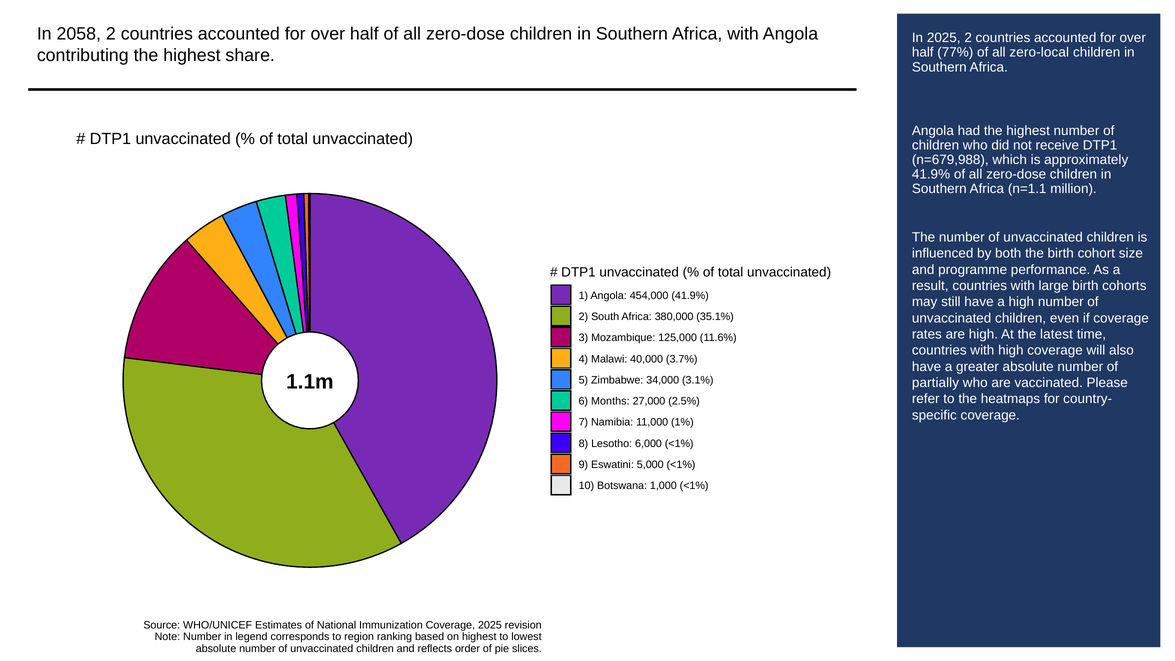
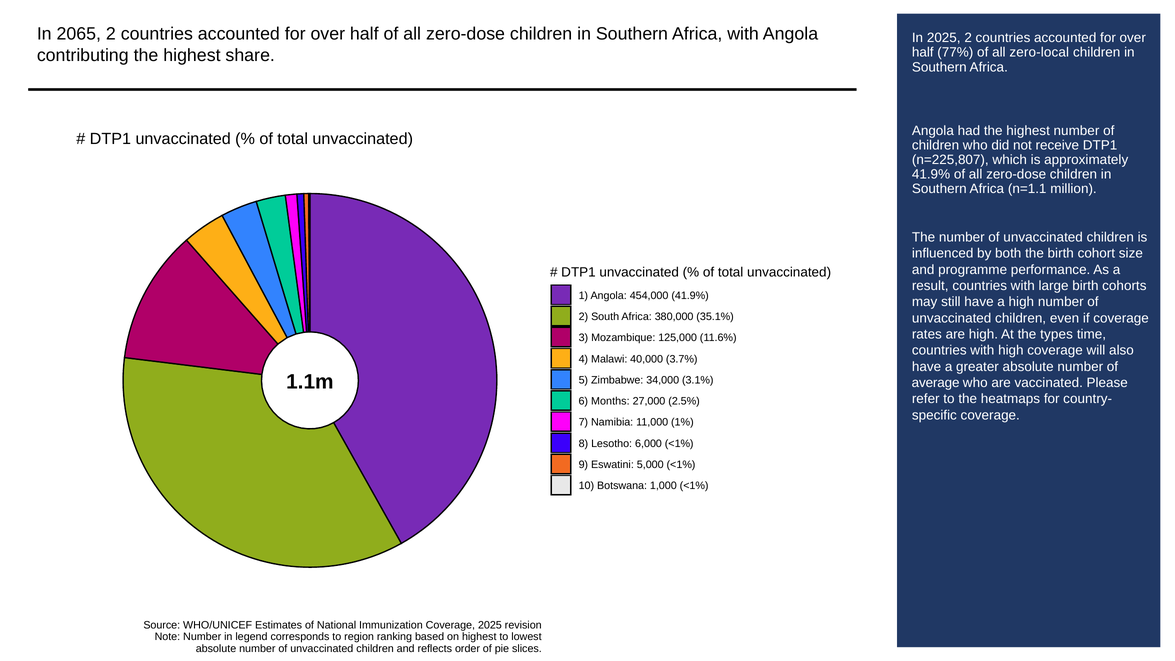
2058: 2058 -> 2065
n=679,988: n=679,988 -> n=225,807
latest: latest -> types
partially: partially -> average
